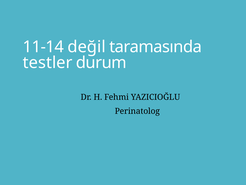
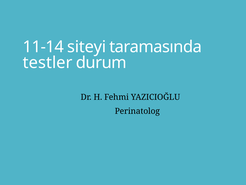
değil: değil -> siteyi
